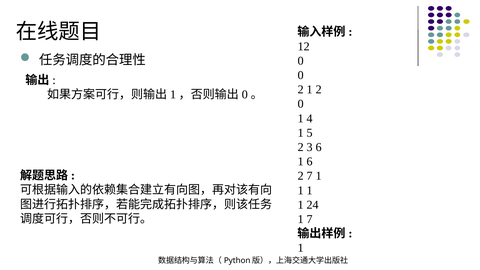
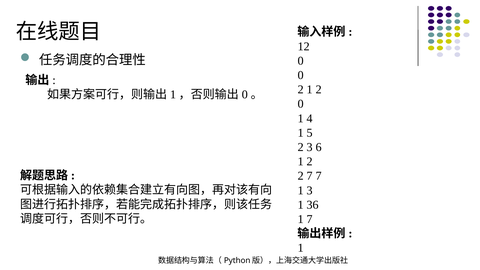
6 at (310, 162): 6 -> 2
7 1: 1 -> 7
1 at (310, 190): 1 -> 3
24: 24 -> 36
